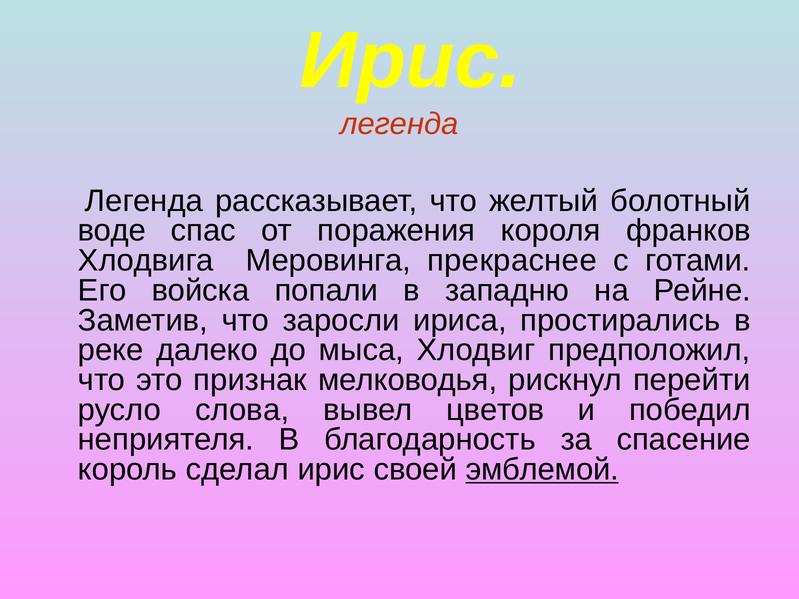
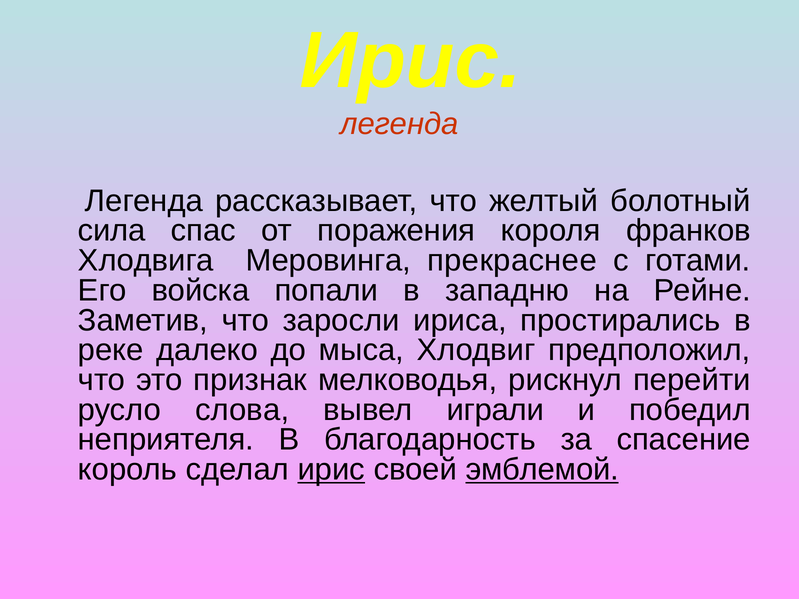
воде: воде -> сила
цветов: цветов -> играли
ирис at (331, 470) underline: none -> present
